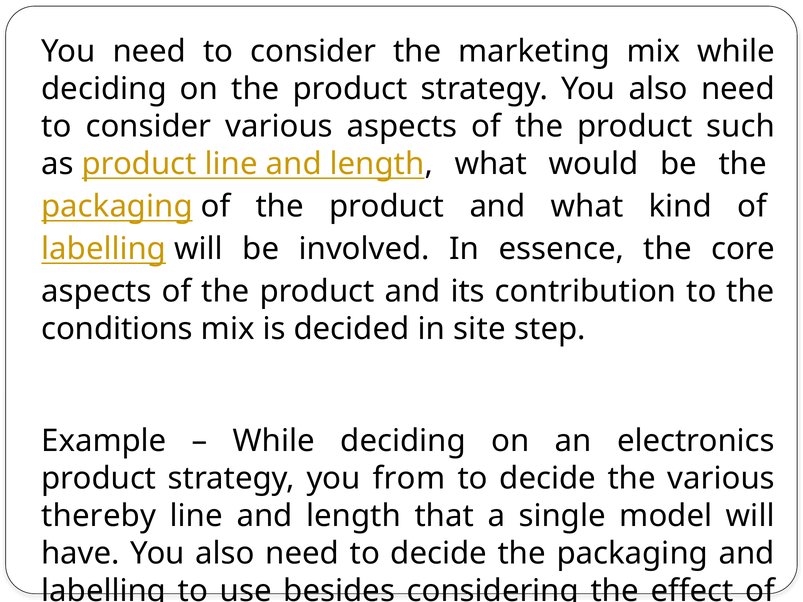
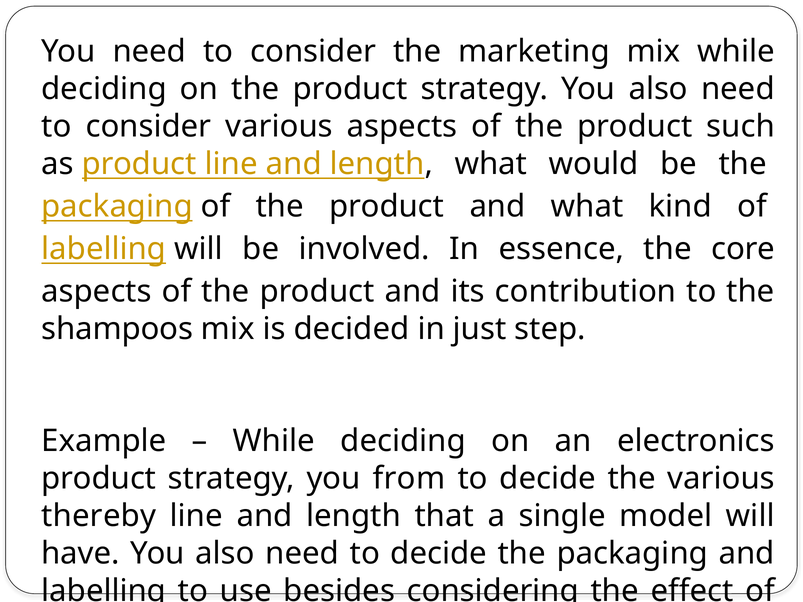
conditions: conditions -> shampoos
site: site -> just
